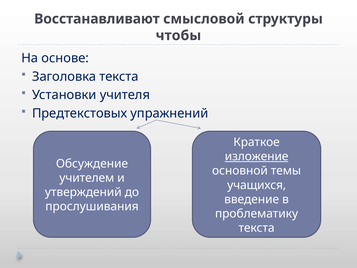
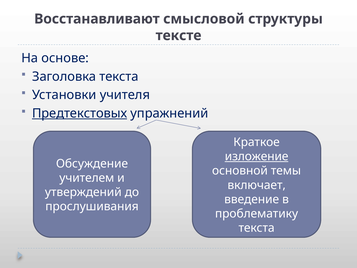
чтобы: чтобы -> тексте
Предтекстовых underline: none -> present
учащихся: учащихся -> включает
